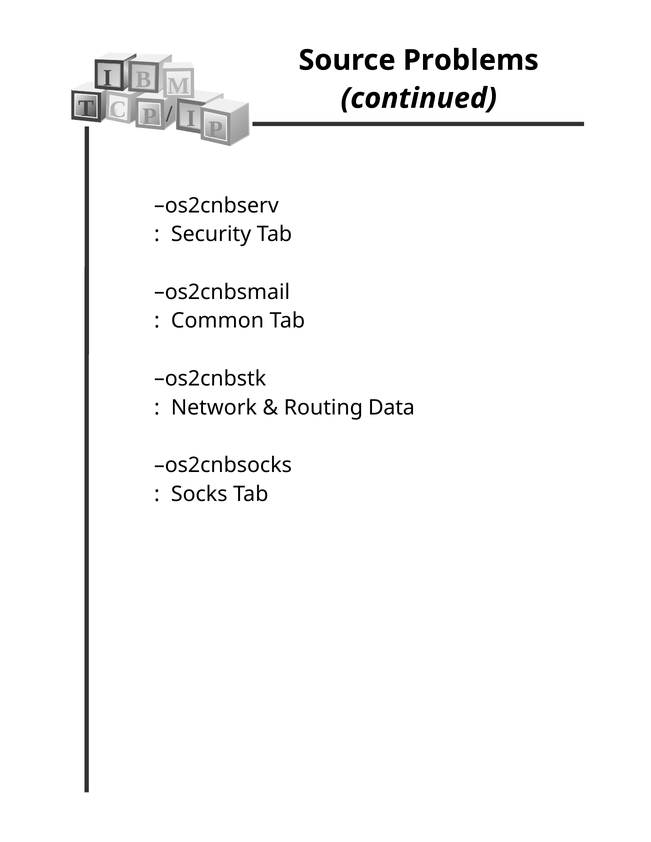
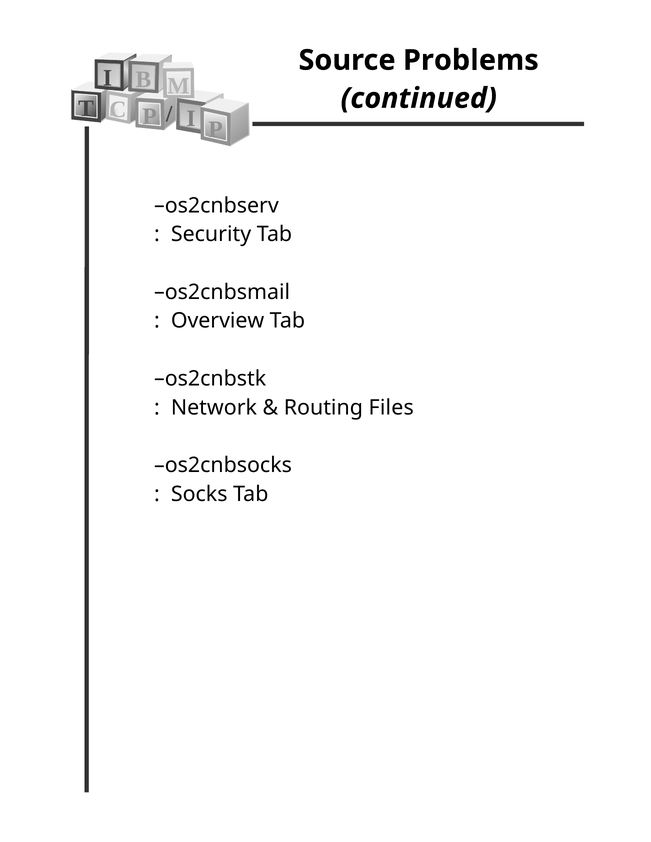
Common: Common -> Overview
Data: Data -> Files
